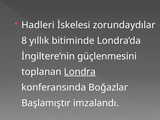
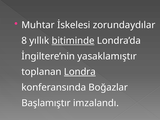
Hadleri: Hadleri -> Muhtar
bitiminde underline: none -> present
güçlenmesini: güçlenmesini -> yasaklamıştır
